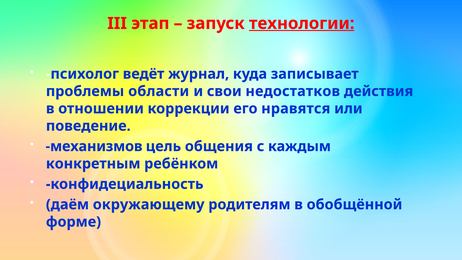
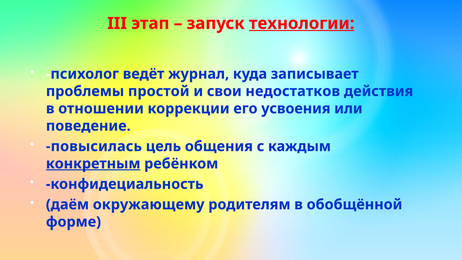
области: области -> простой
нравятся: нравятся -> усвоения
механизмов: механизмов -> повысилась
конкретным underline: none -> present
